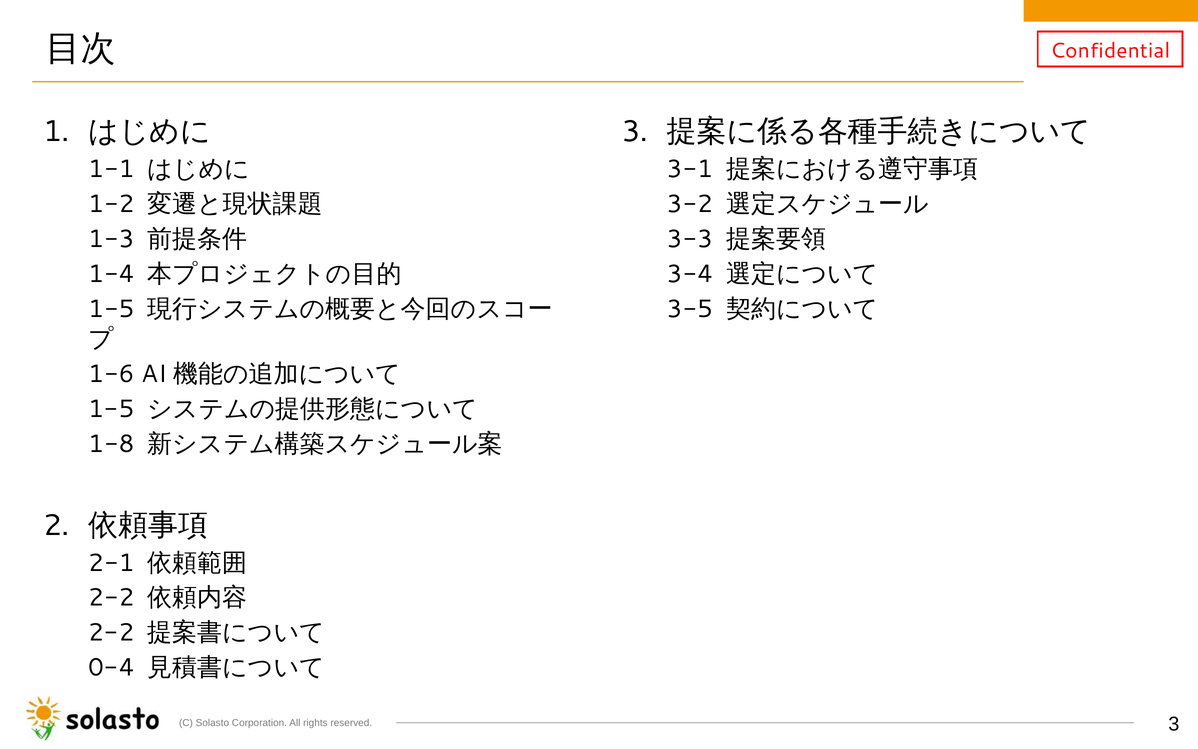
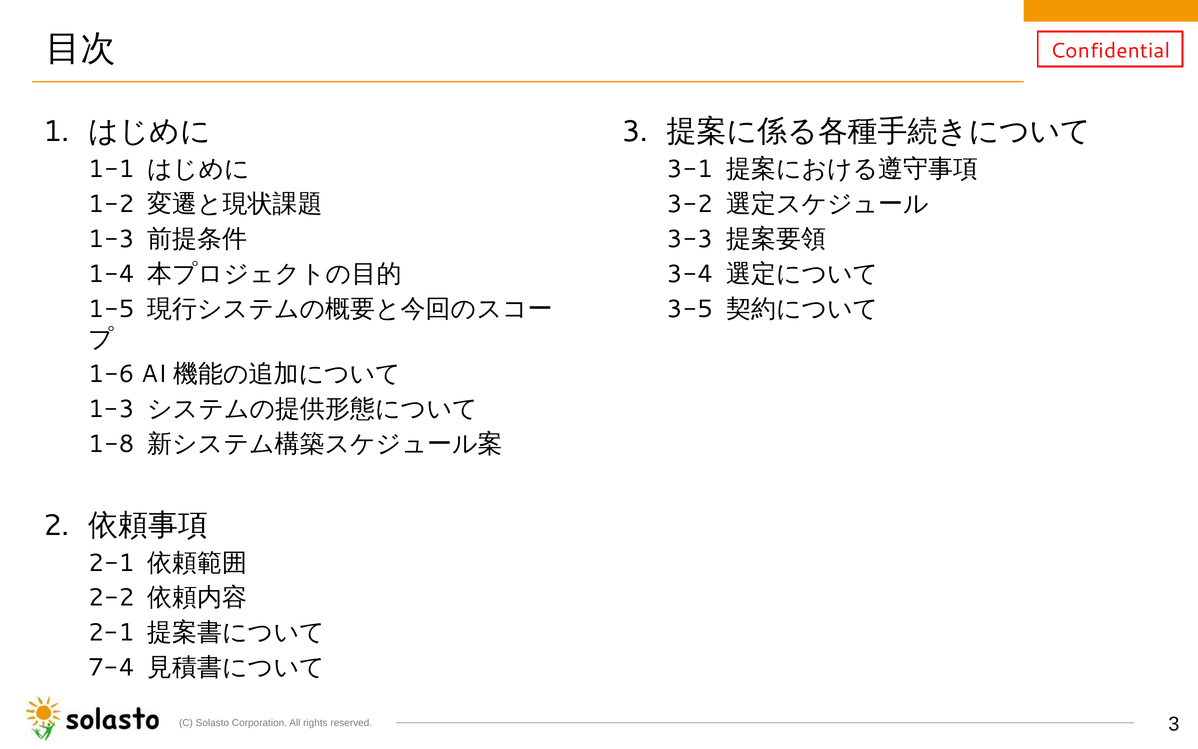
1-5 at (111, 409): 1-5 -> 1-3
2-2 at (111, 632): 2-2 -> 2-1
0-4: 0-4 -> 7-4
